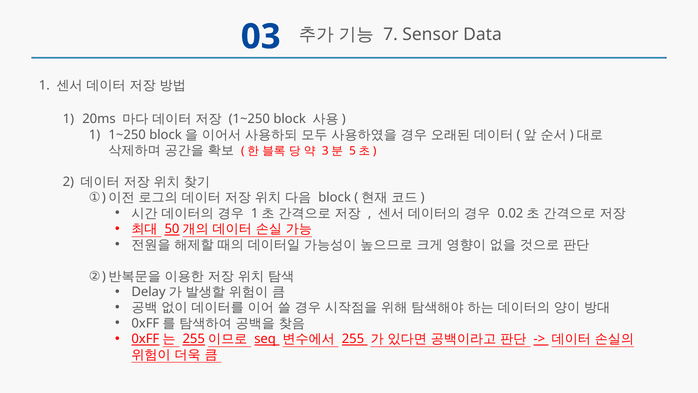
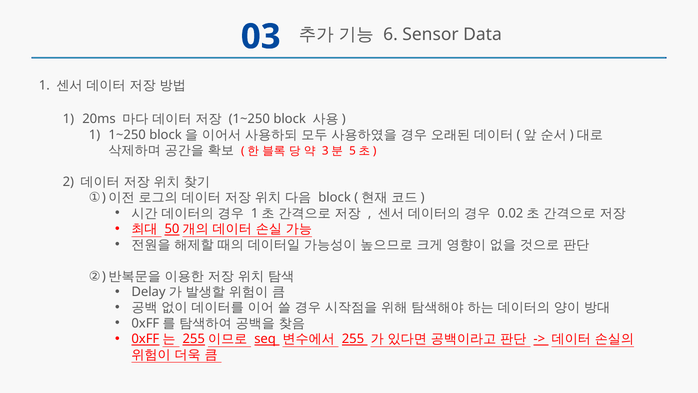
7: 7 -> 6
